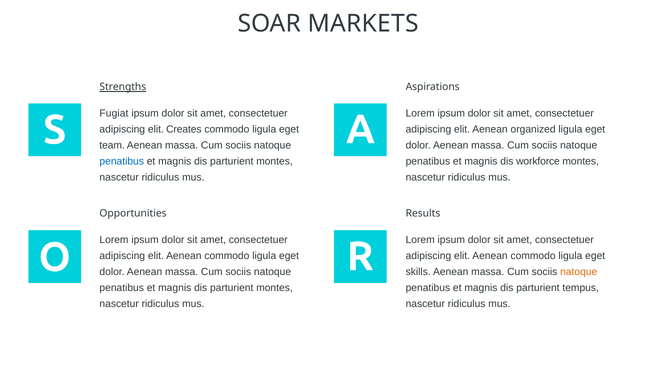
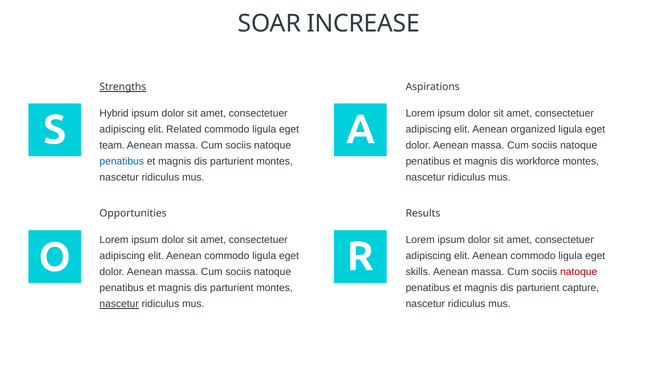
MARKETS: MARKETS -> INCREASE
Fugiat: Fugiat -> Hybrid
Creates: Creates -> Related
natoque at (579, 272) colour: orange -> red
tempus: tempus -> capture
nascetur at (119, 304) underline: none -> present
